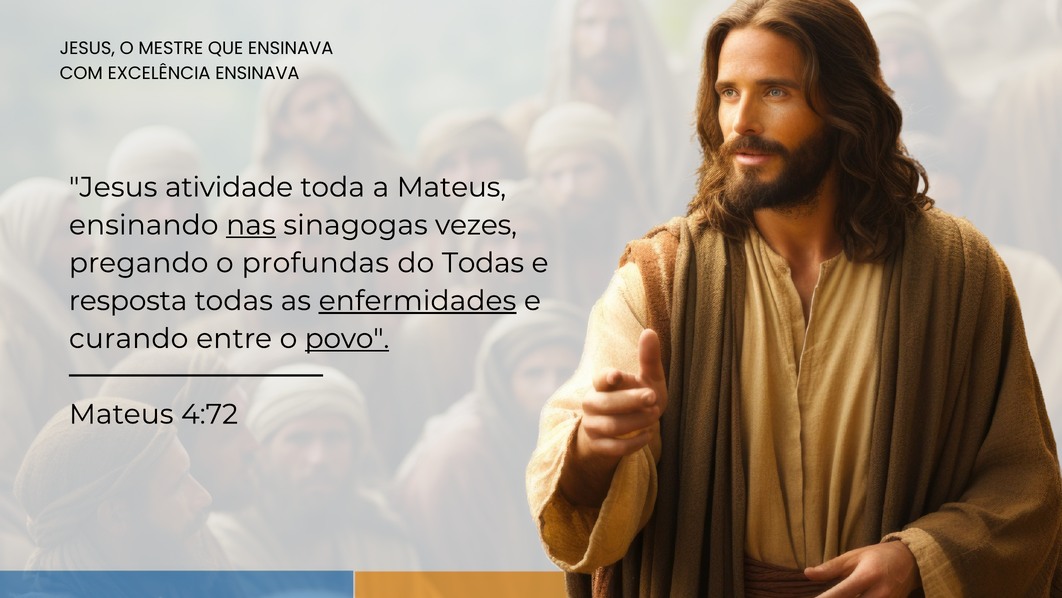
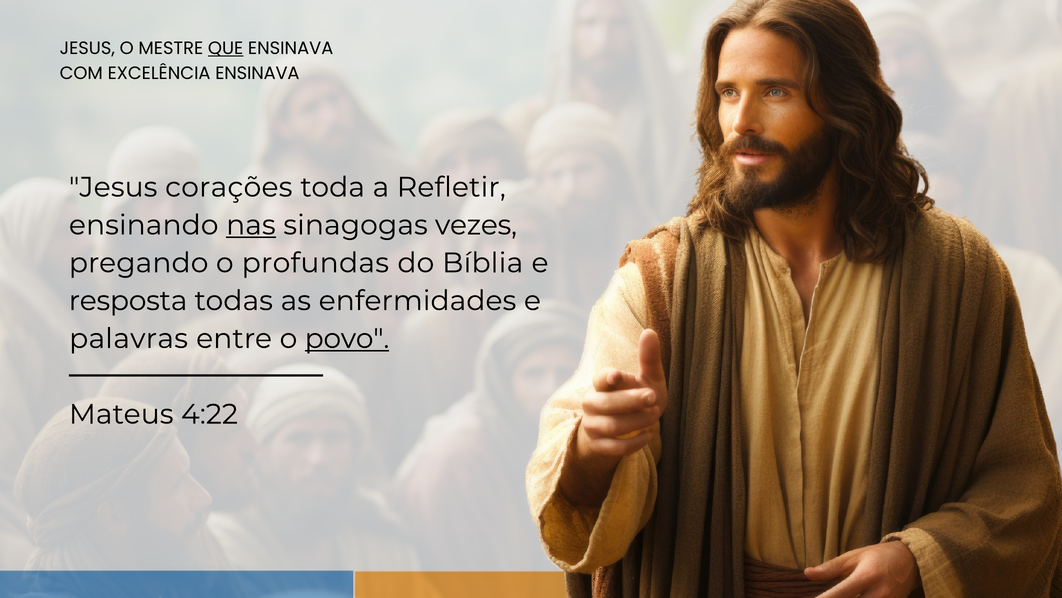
QUE underline: none -> present
atividade: atividade -> corações
a Mateus: Mateus -> Refletir
do Todas: Todas -> Bíblia
enfermidades underline: present -> none
curando: curando -> palavras
4:72: 4:72 -> 4:22
